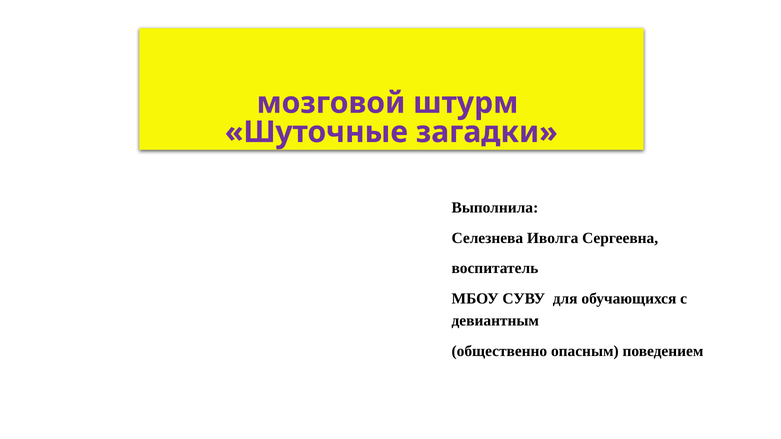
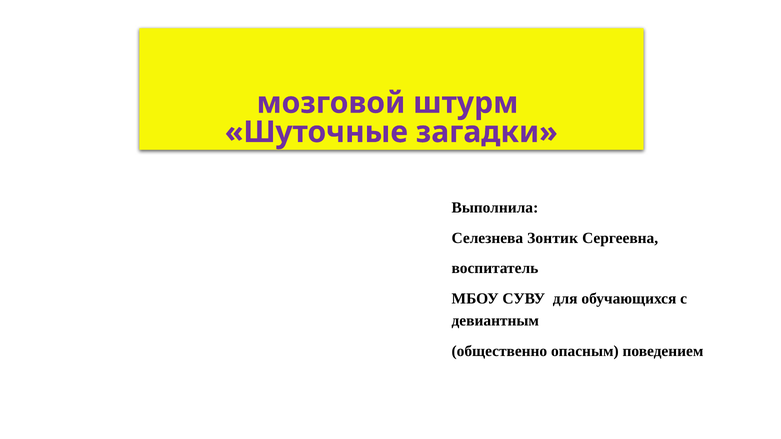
Иволга: Иволга -> Зонтик
